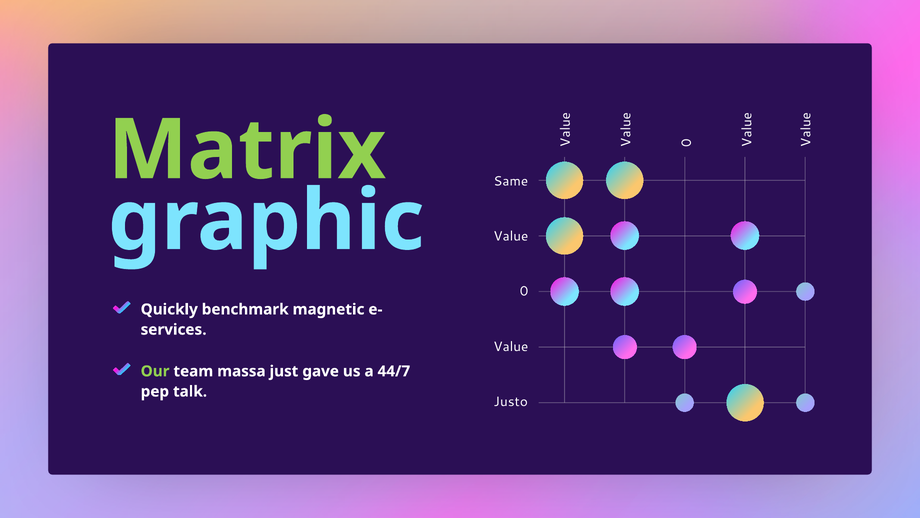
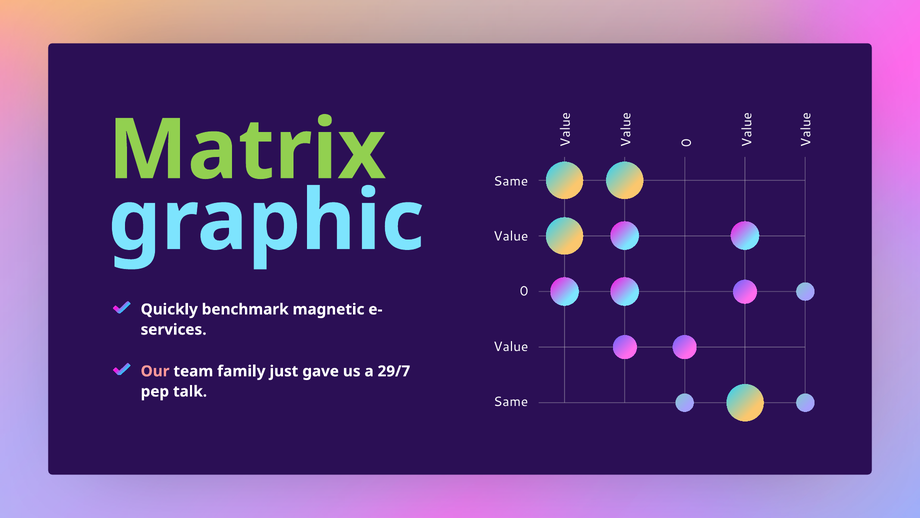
Our colour: light green -> pink
massa: massa -> family
44/7: 44/7 -> 29/7
Justo at (511, 402): Justo -> Same
